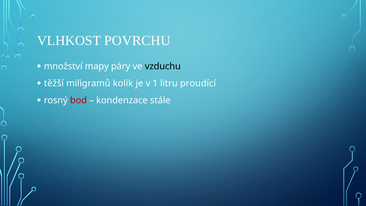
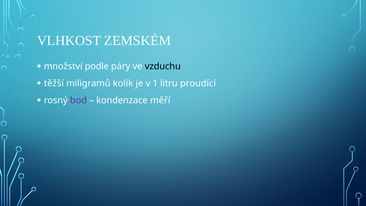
POVRCHU: POVRCHU -> ZEMSKÉM
mapy: mapy -> podle
bod colour: red -> purple
stále: stále -> měří
